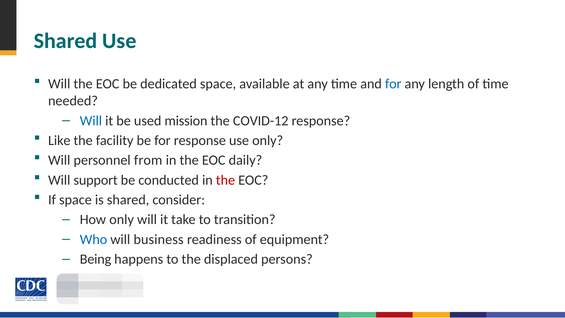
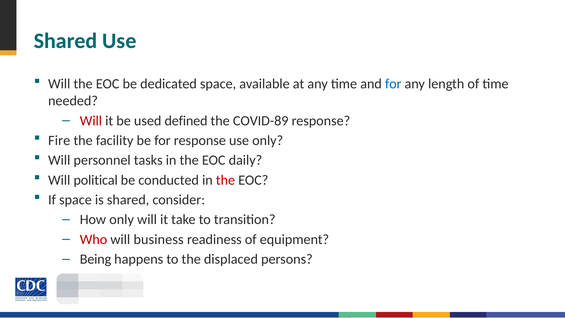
Will at (91, 121) colour: blue -> red
mission: mission -> defined
COVID-12: COVID-12 -> COVID-89
Like: Like -> Fire
from: from -> tasks
support: support -> political
Who colour: blue -> red
